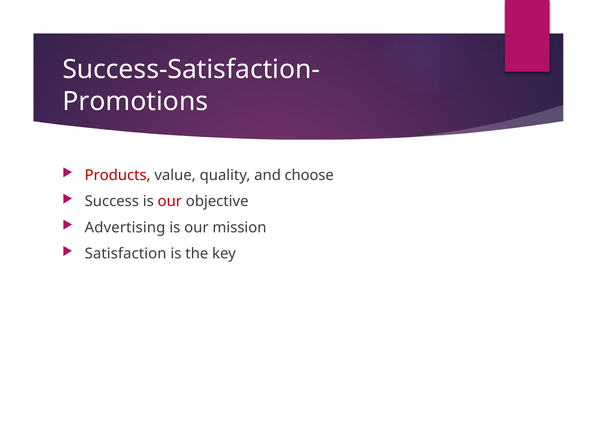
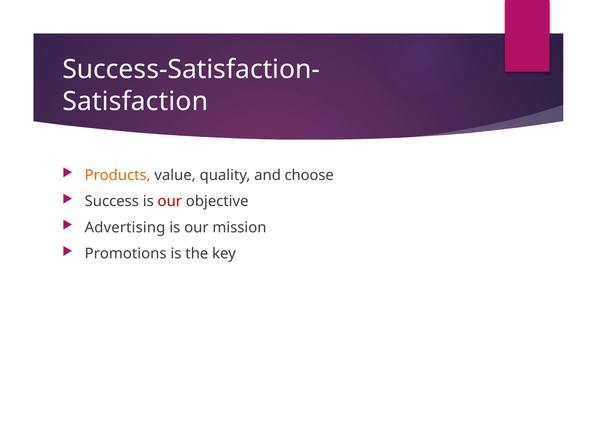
Promotions: Promotions -> Satisfaction
Products colour: red -> orange
Satisfaction: Satisfaction -> Promotions
